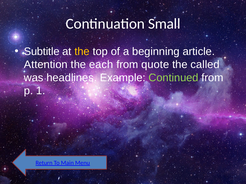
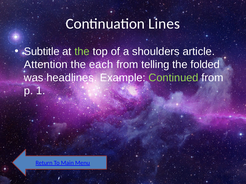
Small: Small -> Lines
the at (82, 52) colour: yellow -> light green
beginning: beginning -> shoulders
quote: quote -> telling
called: called -> folded
